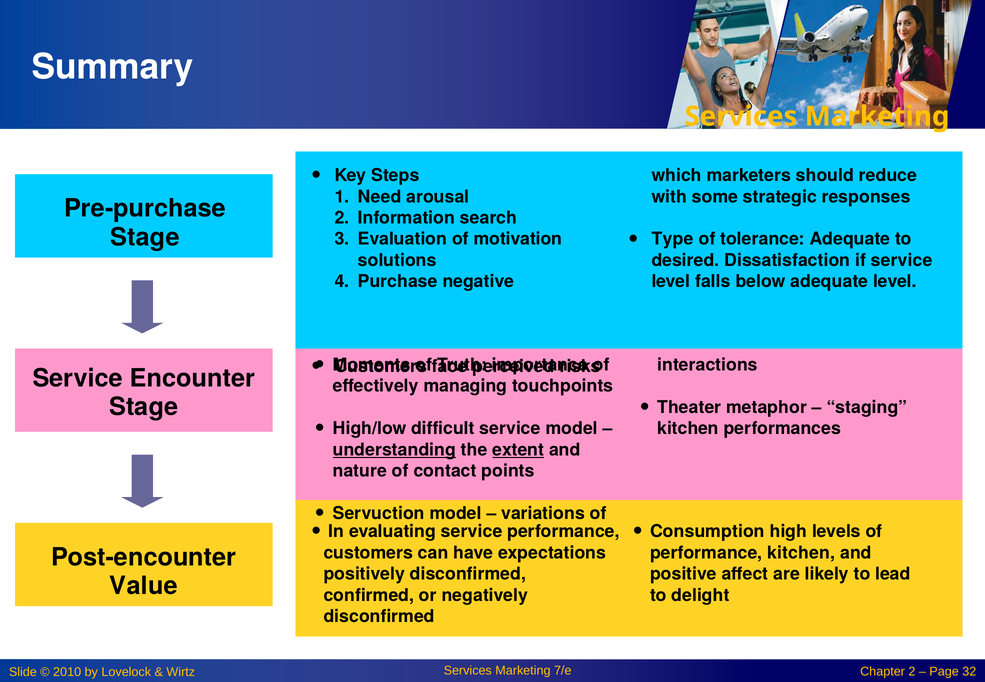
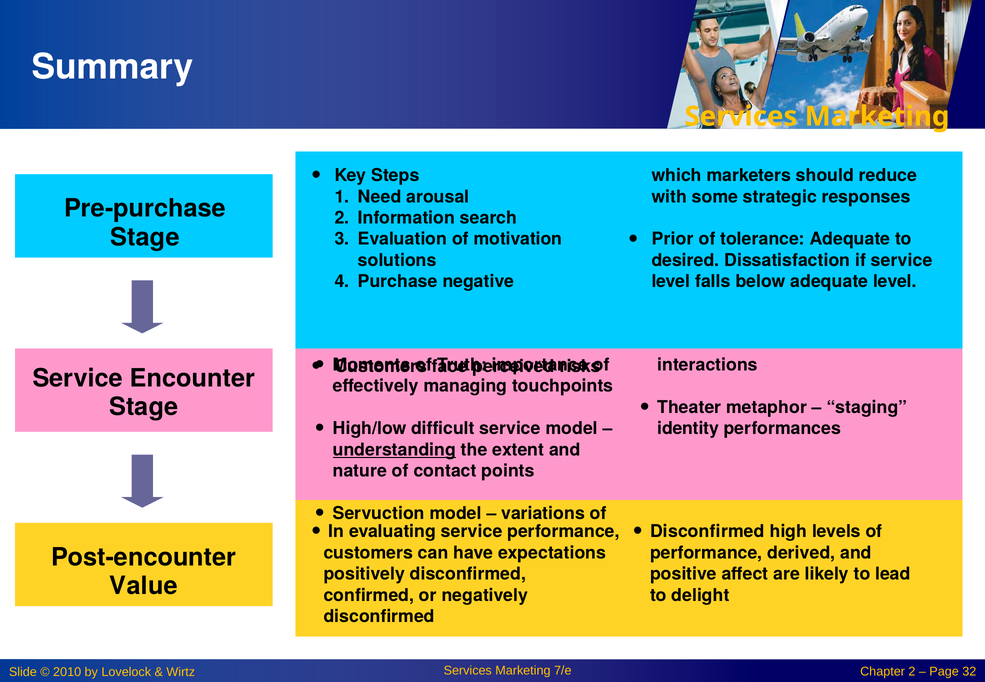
Type: Type -> Prior
kitchen at (688, 429): kitchen -> identity
extent underline: present -> none
Consumption at (707, 532): Consumption -> Disconfirmed
performance kitchen: kitchen -> derived
